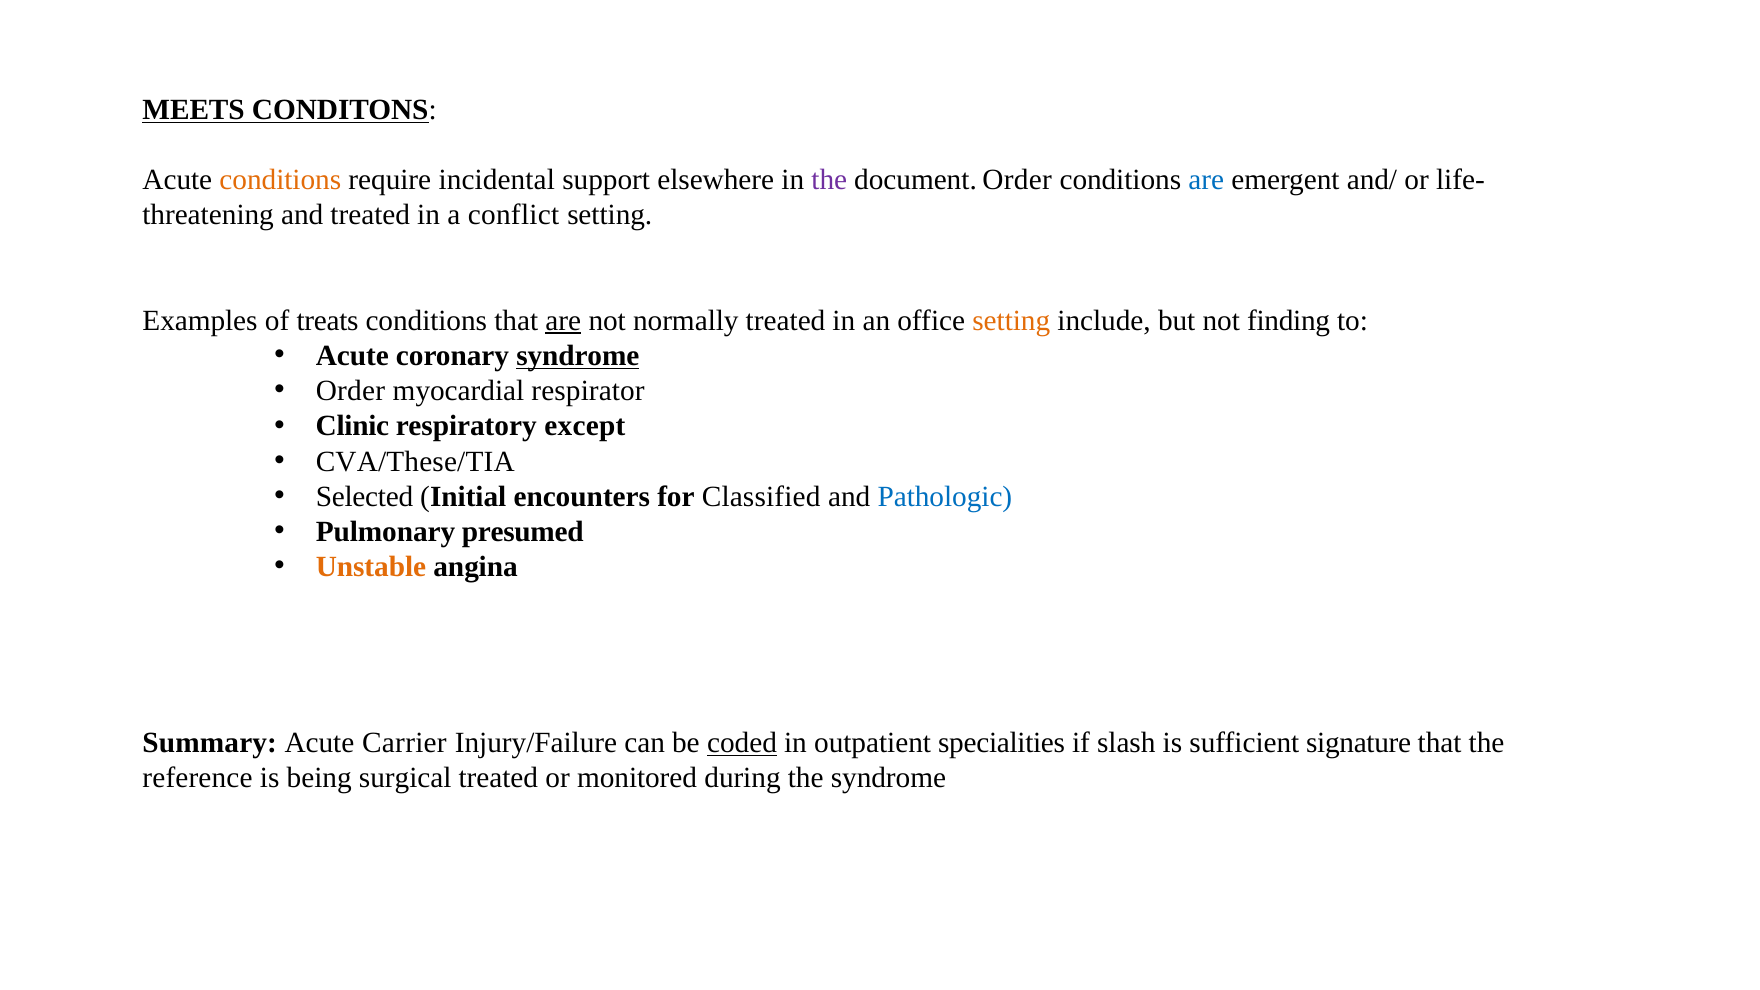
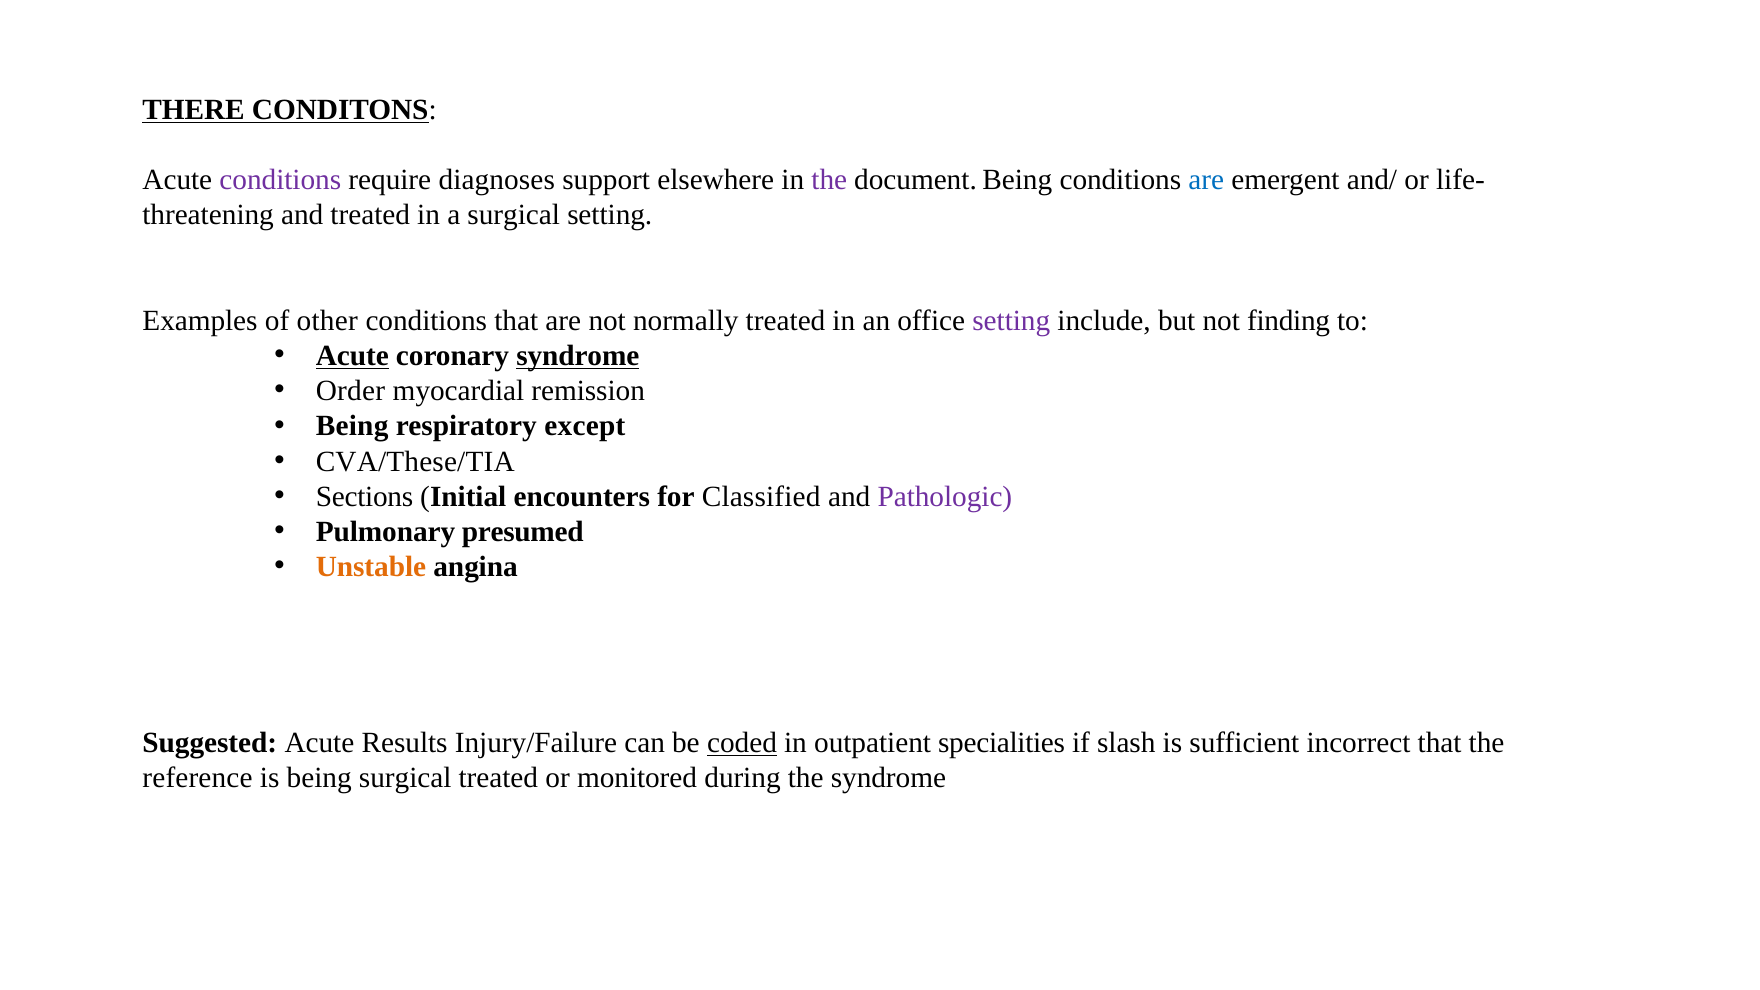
MEETS: MEETS -> THERE
conditions at (280, 180) colour: orange -> purple
incidental: incidental -> diagnoses
document Order: Order -> Being
a conflict: conflict -> surgical
treats: treats -> other
are at (563, 321) underline: present -> none
setting at (1011, 321) colour: orange -> purple
Acute at (352, 356) underline: none -> present
respirator: respirator -> remission
Clinic at (352, 426): Clinic -> Being
Selected: Selected -> Sections
Pathologic colour: blue -> purple
Summary: Summary -> Suggested
Carrier: Carrier -> Results
signature: signature -> incorrect
